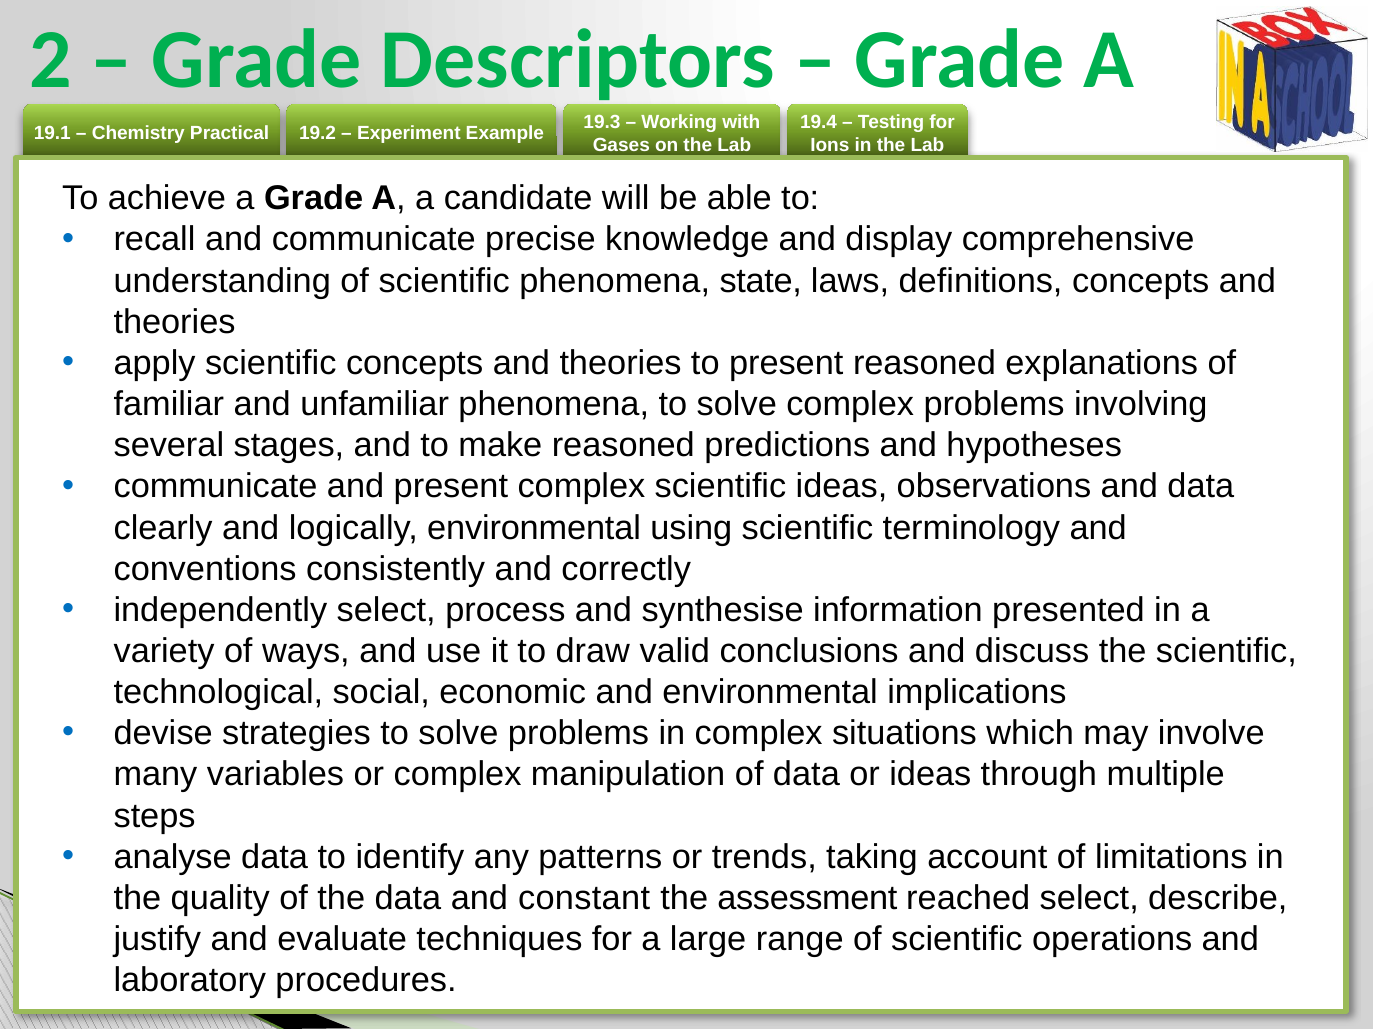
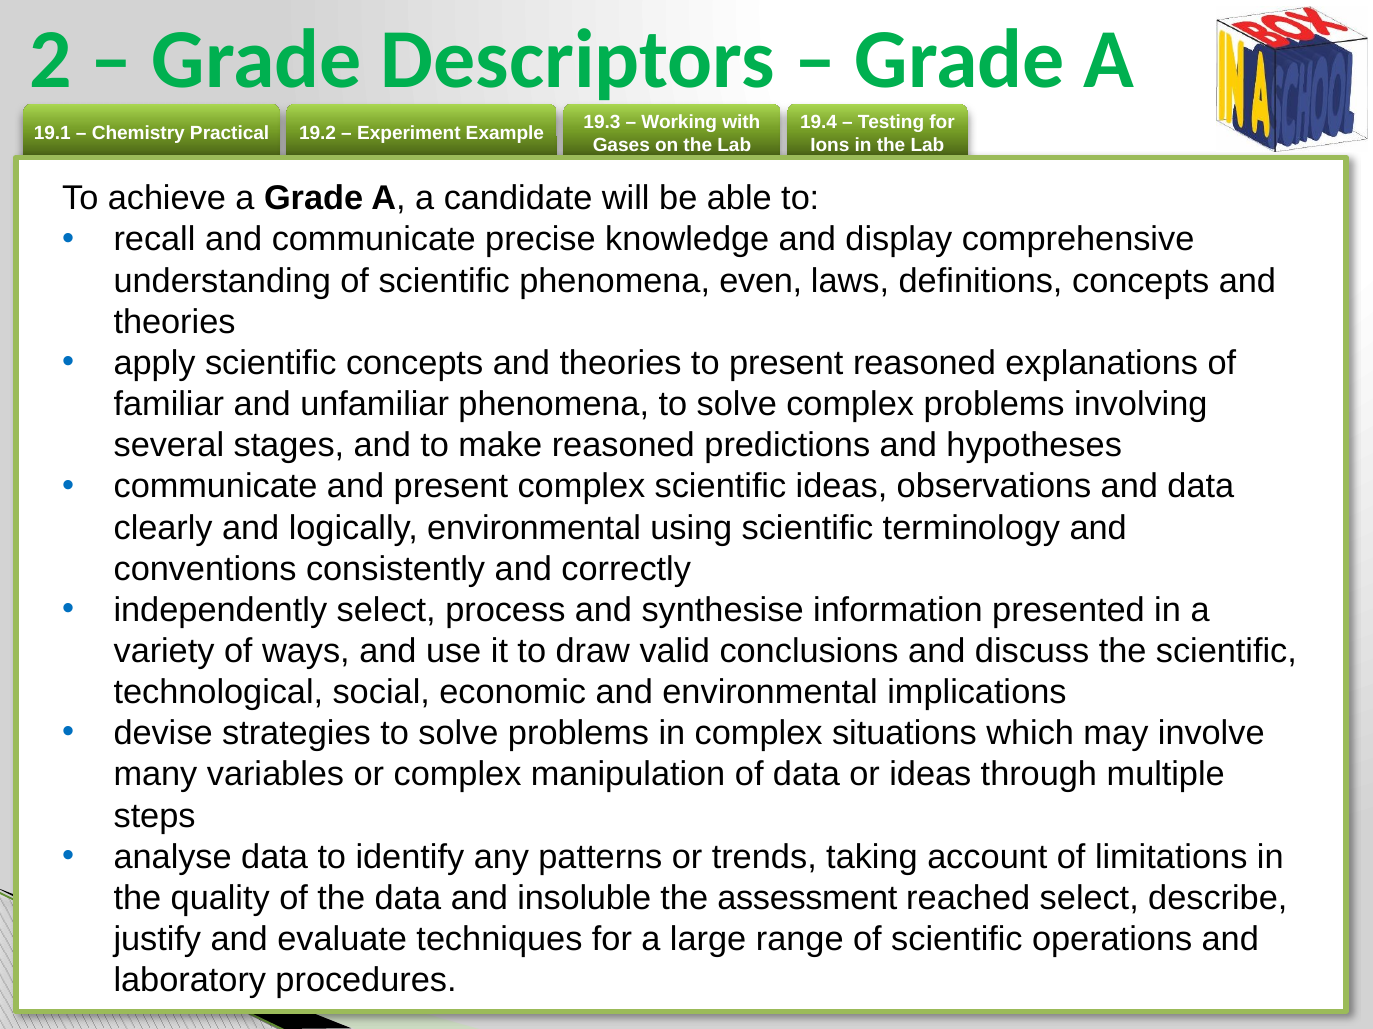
state: state -> even
constant: constant -> insoluble
